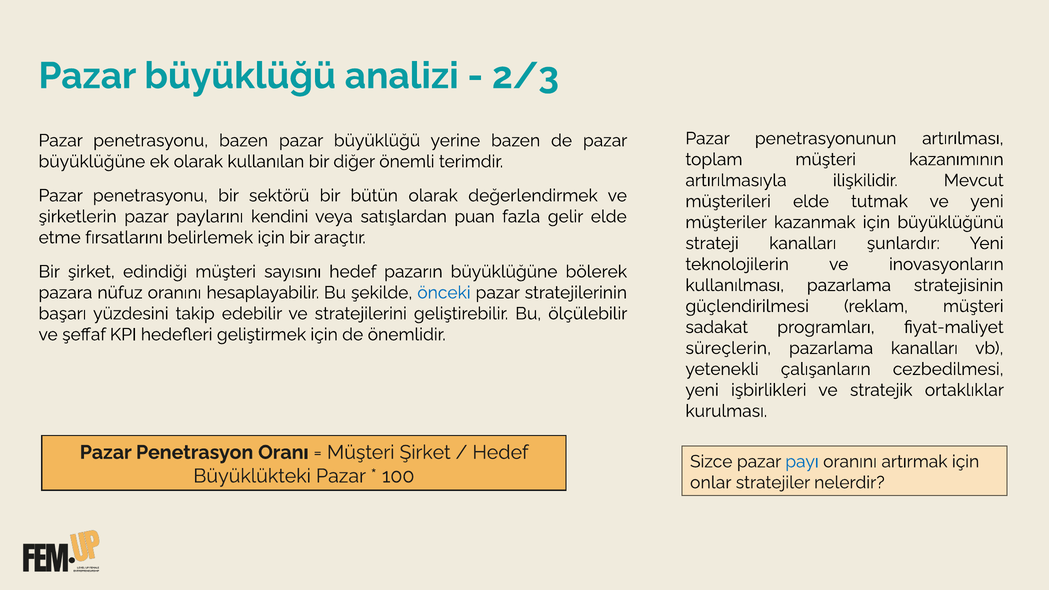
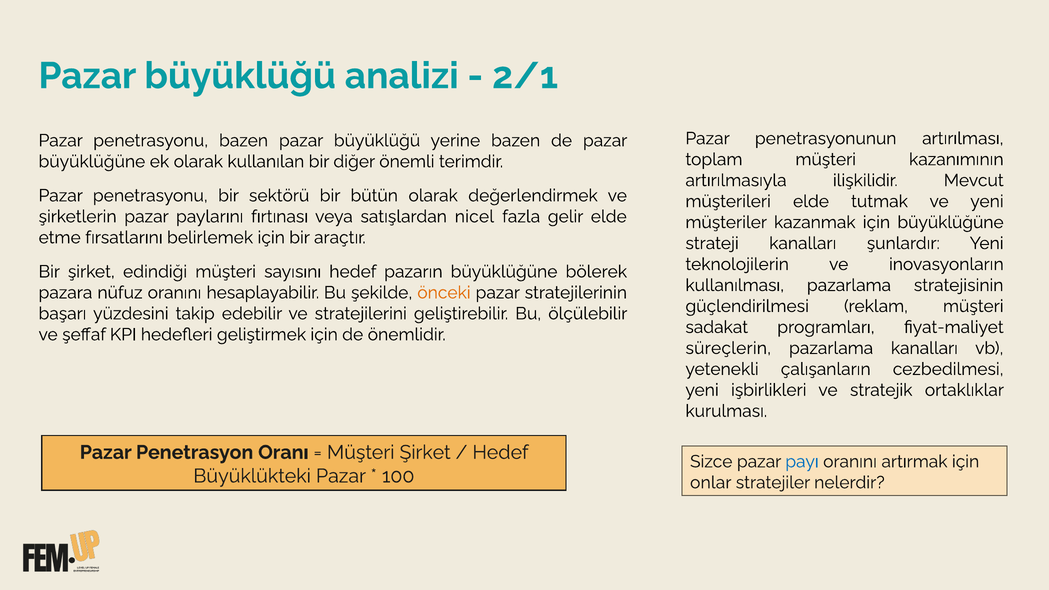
2/3: 2/3 -> 2/1
kendini: kendini -> fırtınası
puan: puan -> nicel
için büyüklüğünü: büyüklüğünü -> büyüklüğüne
önceki colour: blue -> orange
